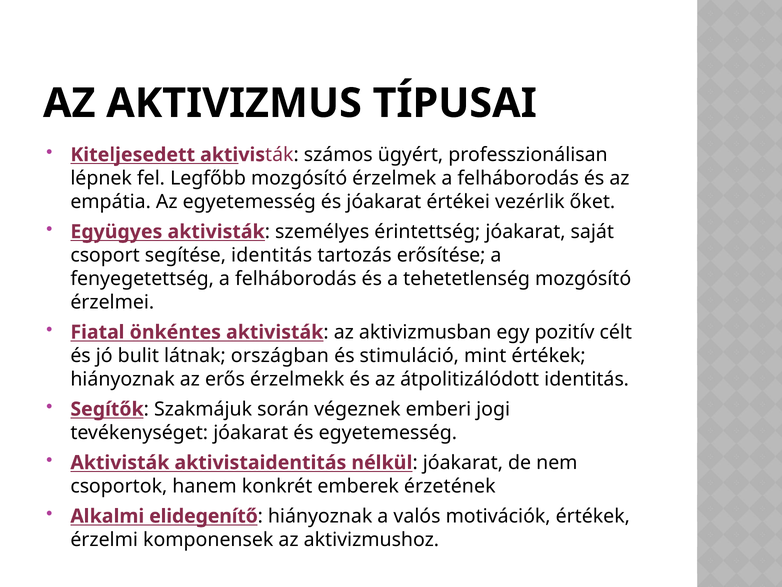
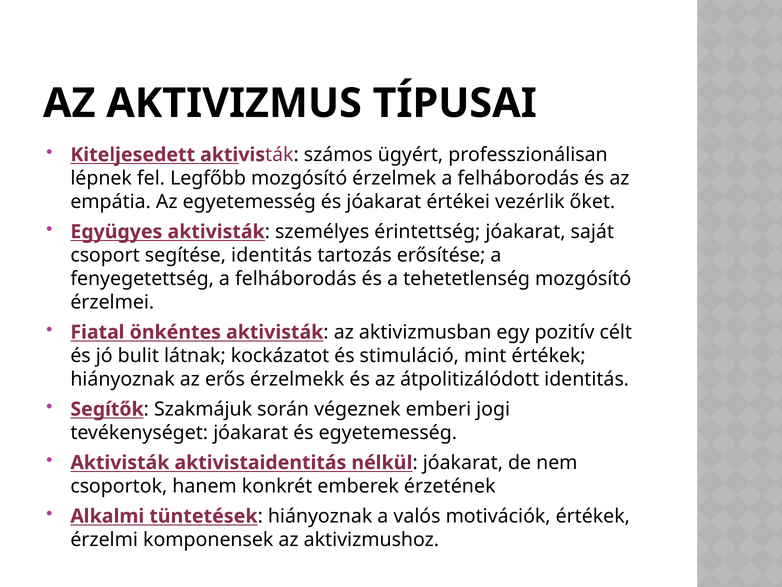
országban: országban -> kockázatot
elidegenítő: elidegenítő -> tüntetések
